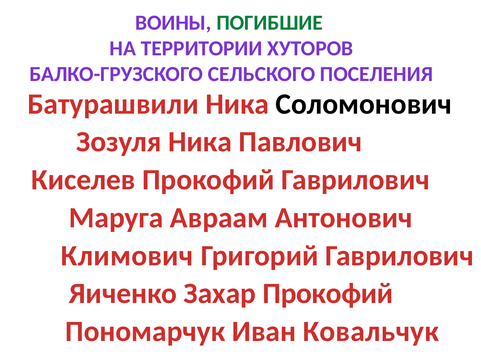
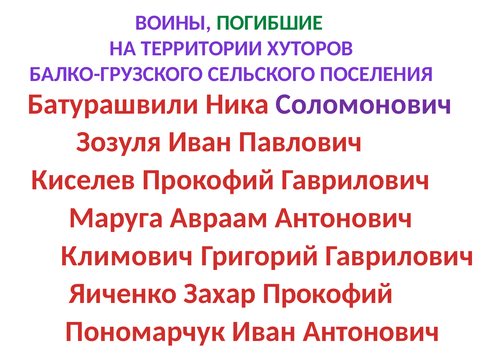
Соломонович colour: black -> purple
Зозуля Ника: Ника -> Иван
Иван Ковальчук: Ковальчук -> Антонович
